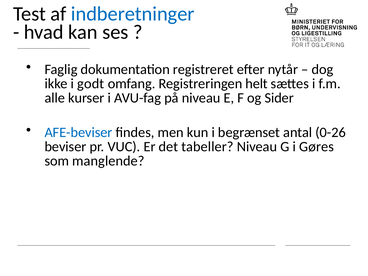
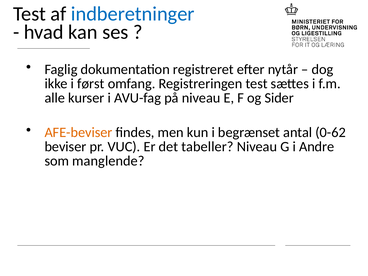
godt: godt -> først
Registreringen helt: helt -> test
AFE-beviser colour: blue -> orange
0-26: 0-26 -> 0-62
Gøres: Gøres -> Andre
